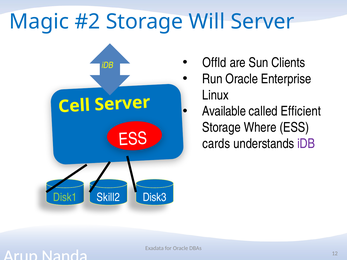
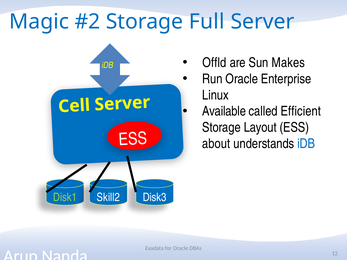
Will: Will -> Full
Clients: Clients -> Makes
Where: Where -> Layout
cards: cards -> about
iDB at (306, 144) colour: purple -> blue
